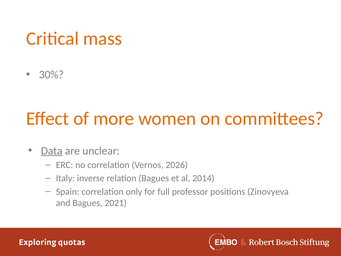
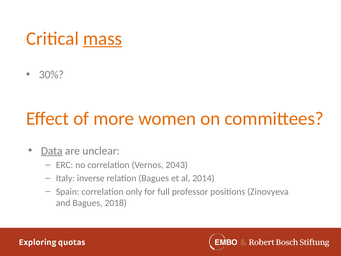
mass underline: none -> present
2026: 2026 -> 2043
2021: 2021 -> 2018
